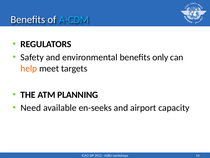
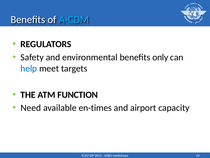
help colour: orange -> blue
PLANNING: PLANNING -> FUNCTION
en-seeks: en-seeks -> en-times
